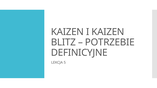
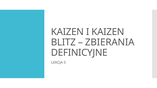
POTRZEBIE: POTRZEBIE -> ZBIERANIA
